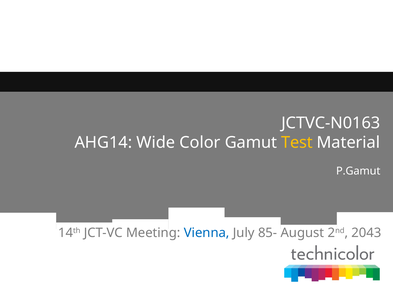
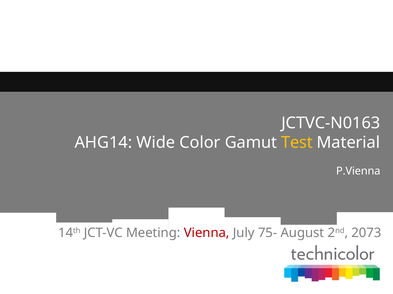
P.Gamut: P.Gamut -> P.Vienna
Vienna colour: blue -> red
85-: 85- -> 75-
2043: 2043 -> 2073
